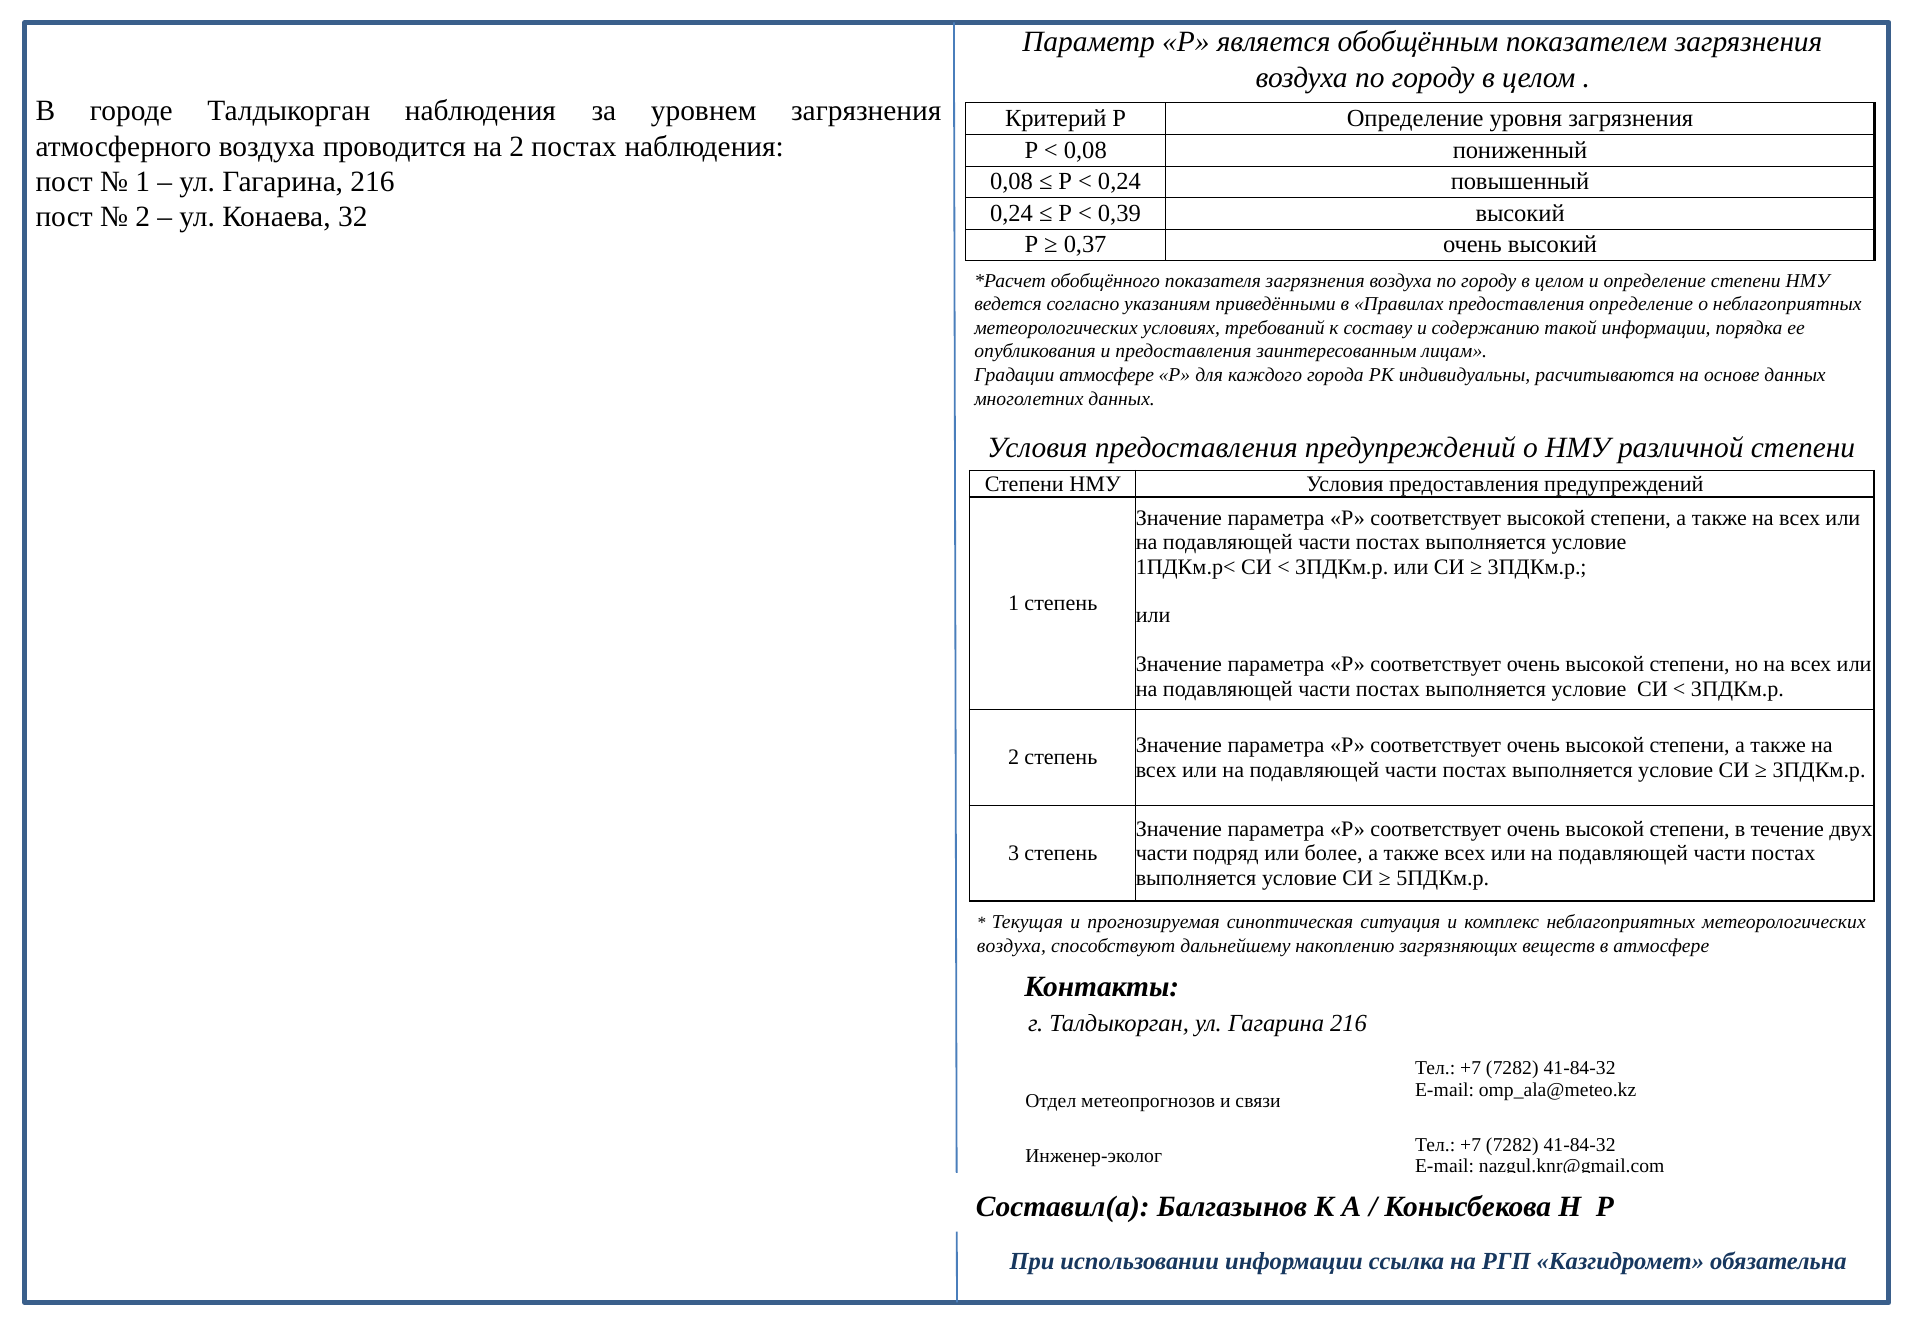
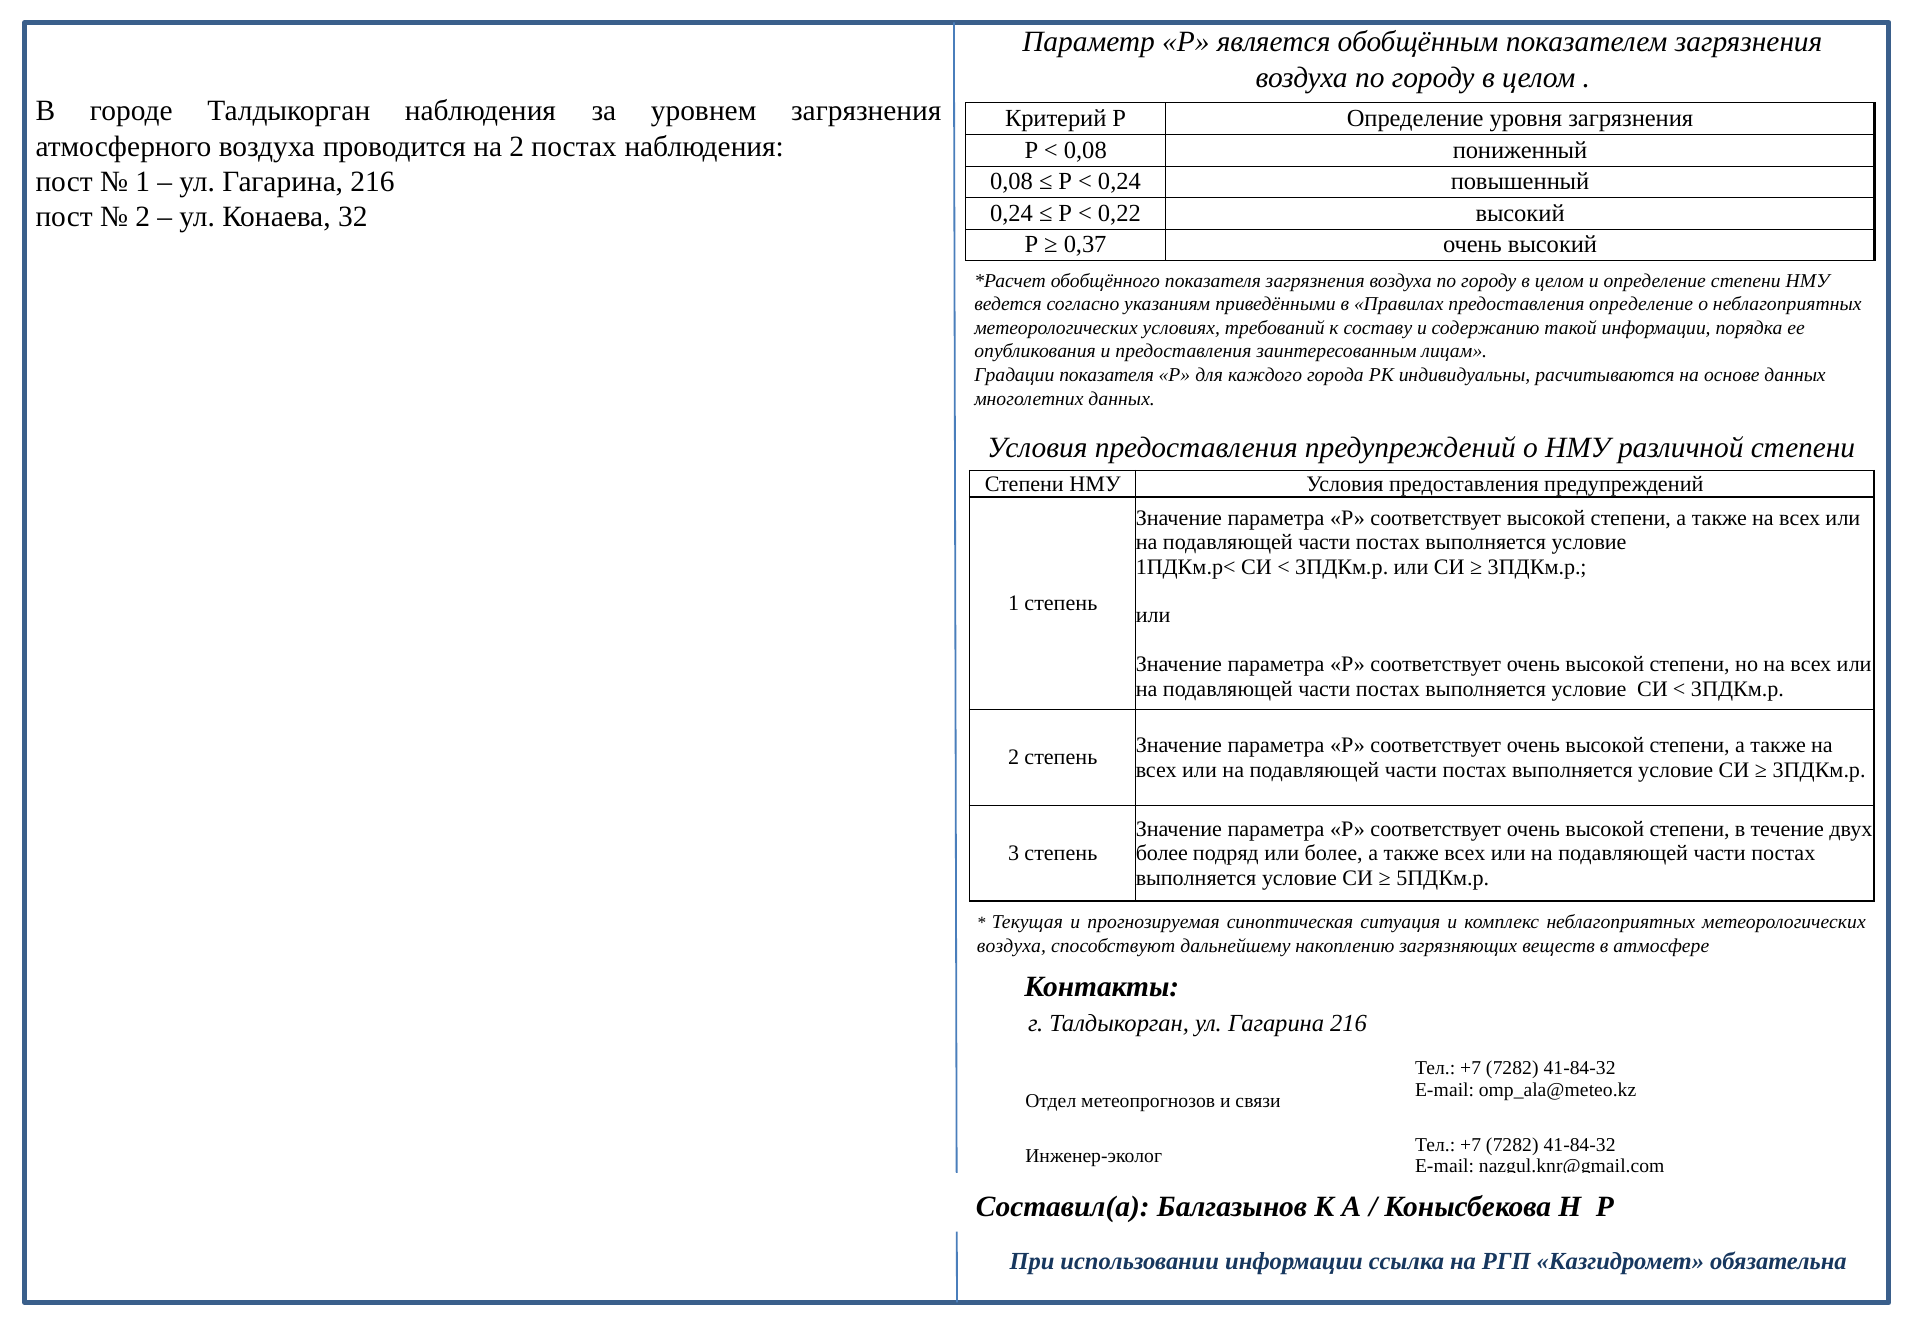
0,39: 0,39 -> 0,22
Градации атмосфере: атмосфере -> показателя
части at (1162, 853): части -> более
